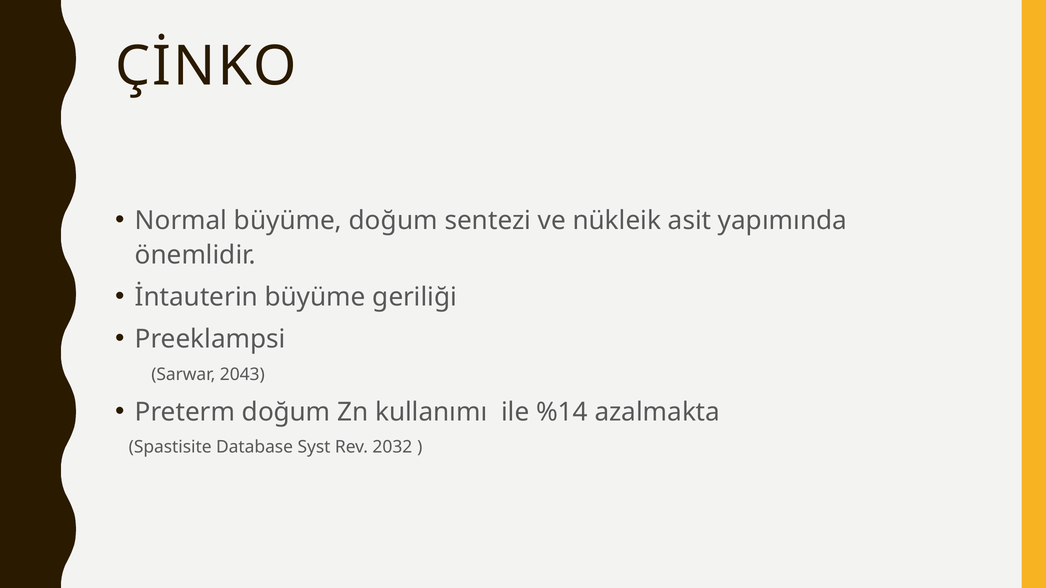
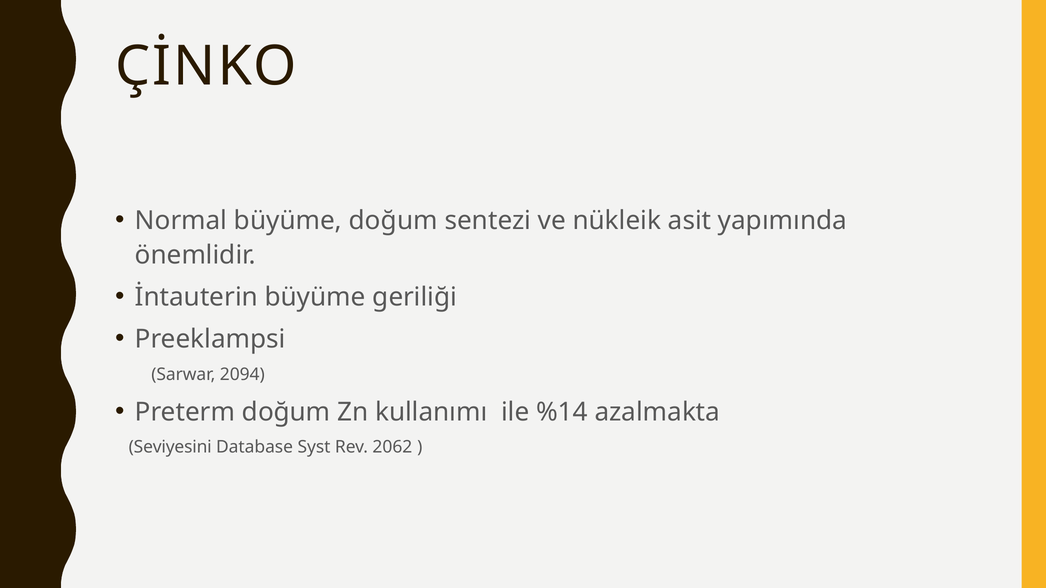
2043: 2043 -> 2094
Spastisite: Spastisite -> Seviyesini
2032: 2032 -> 2062
